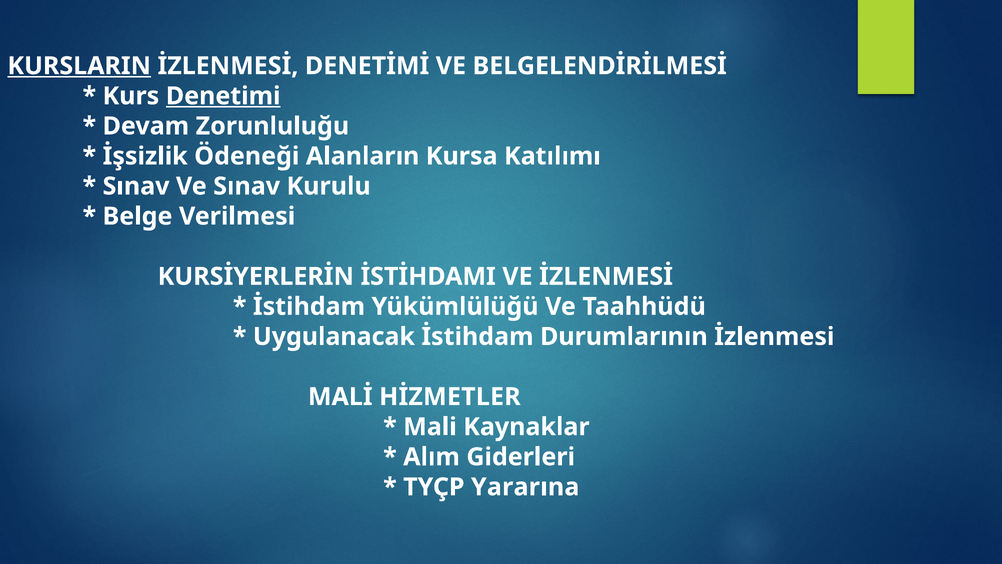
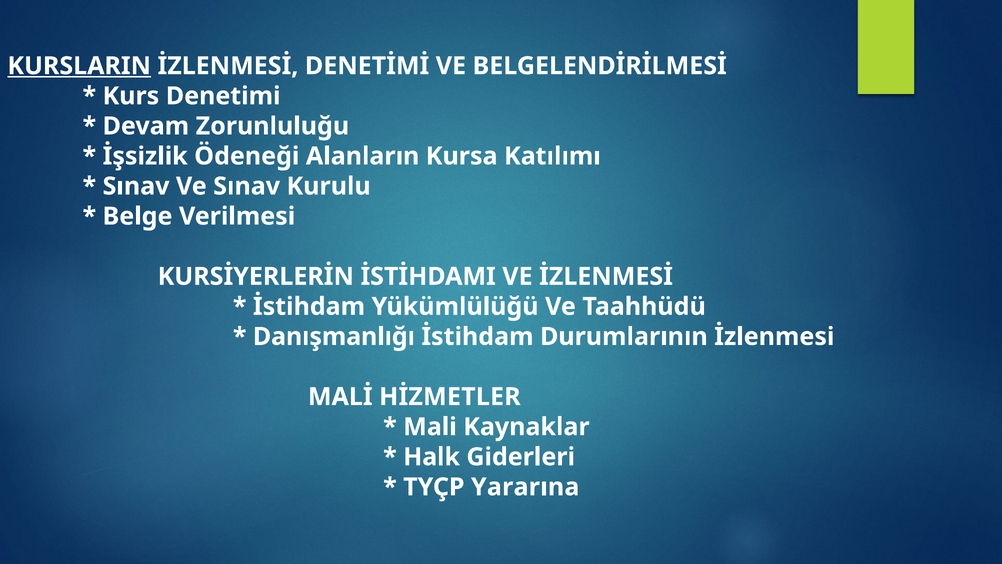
Denetimi underline: present -> none
Uygulanacak: Uygulanacak -> Danışmanlığı
Alım: Alım -> Halk
